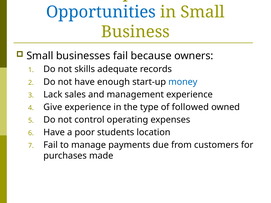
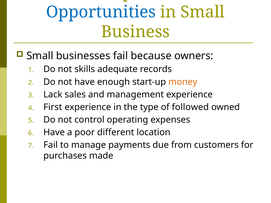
money colour: blue -> orange
Give: Give -> First
students: students -> different
